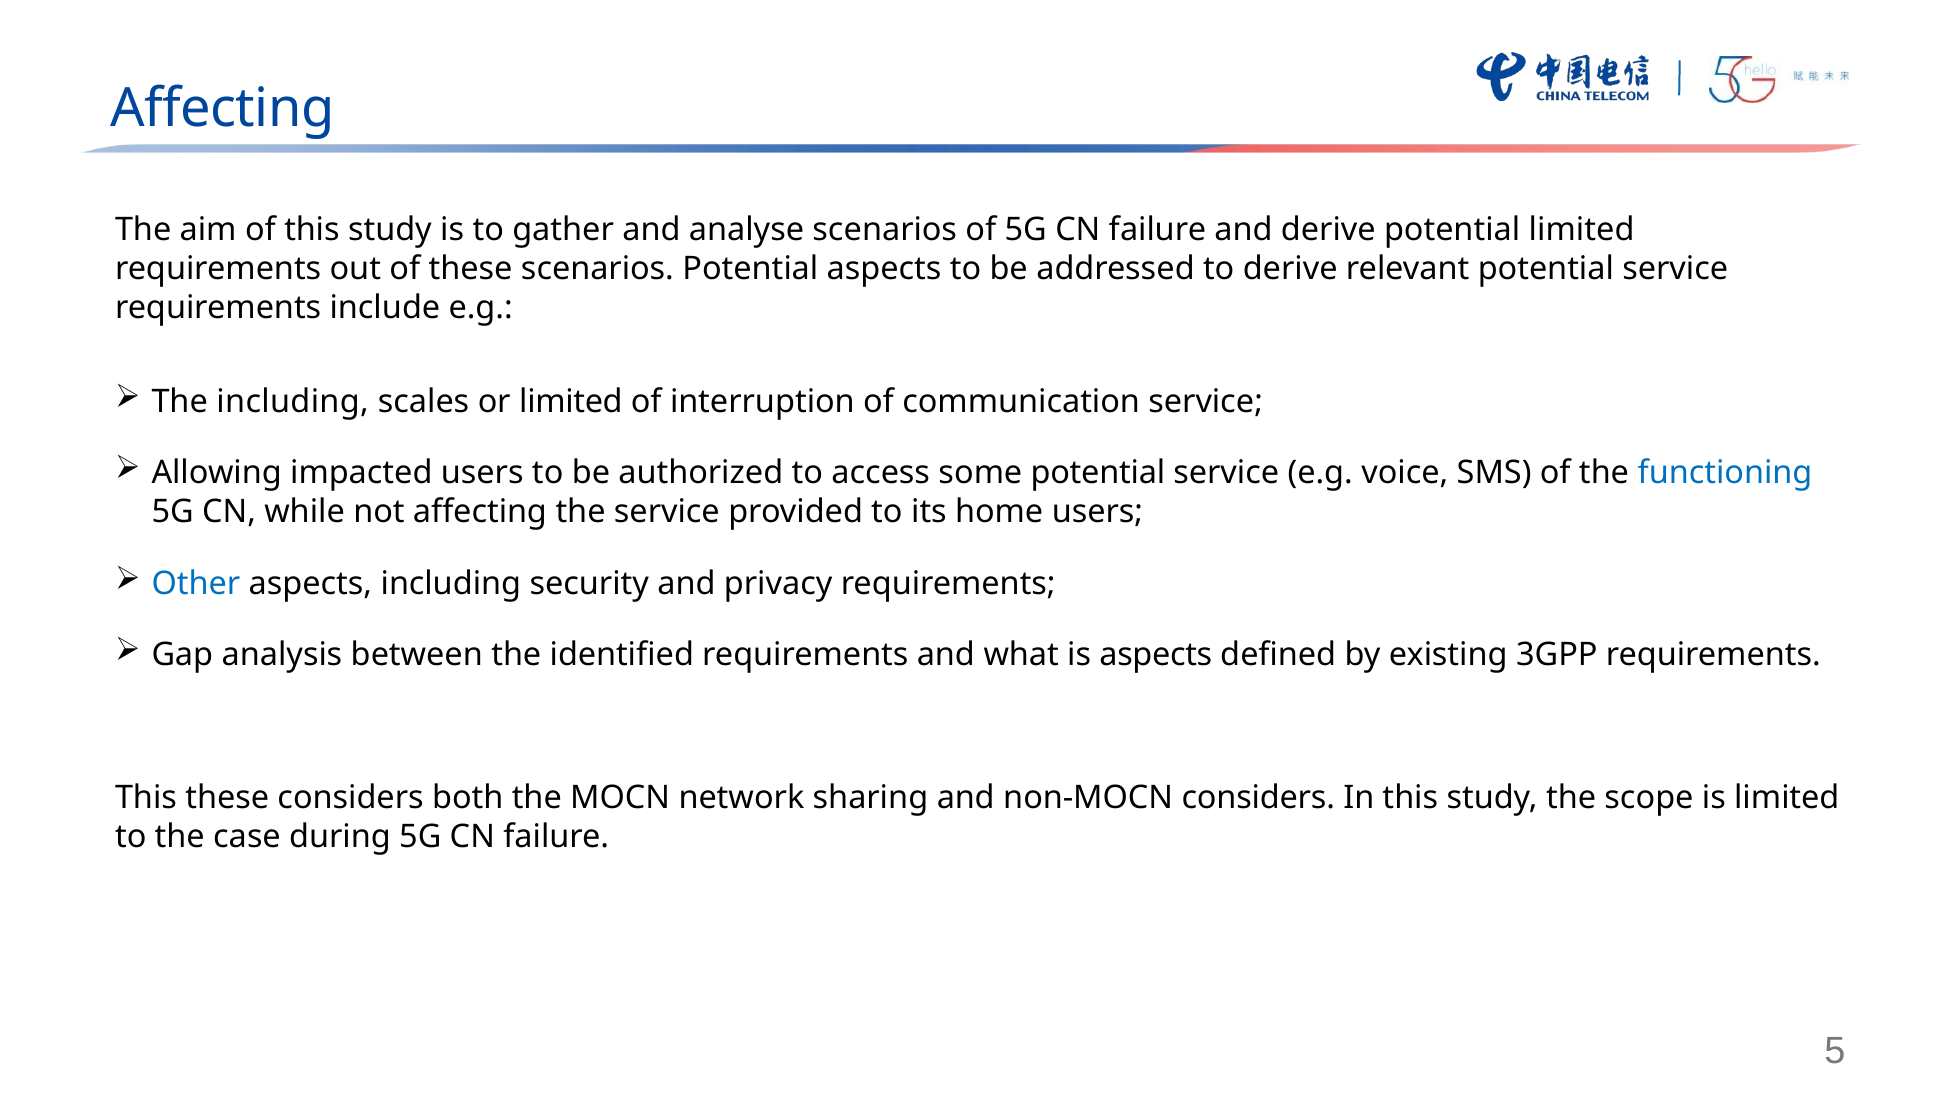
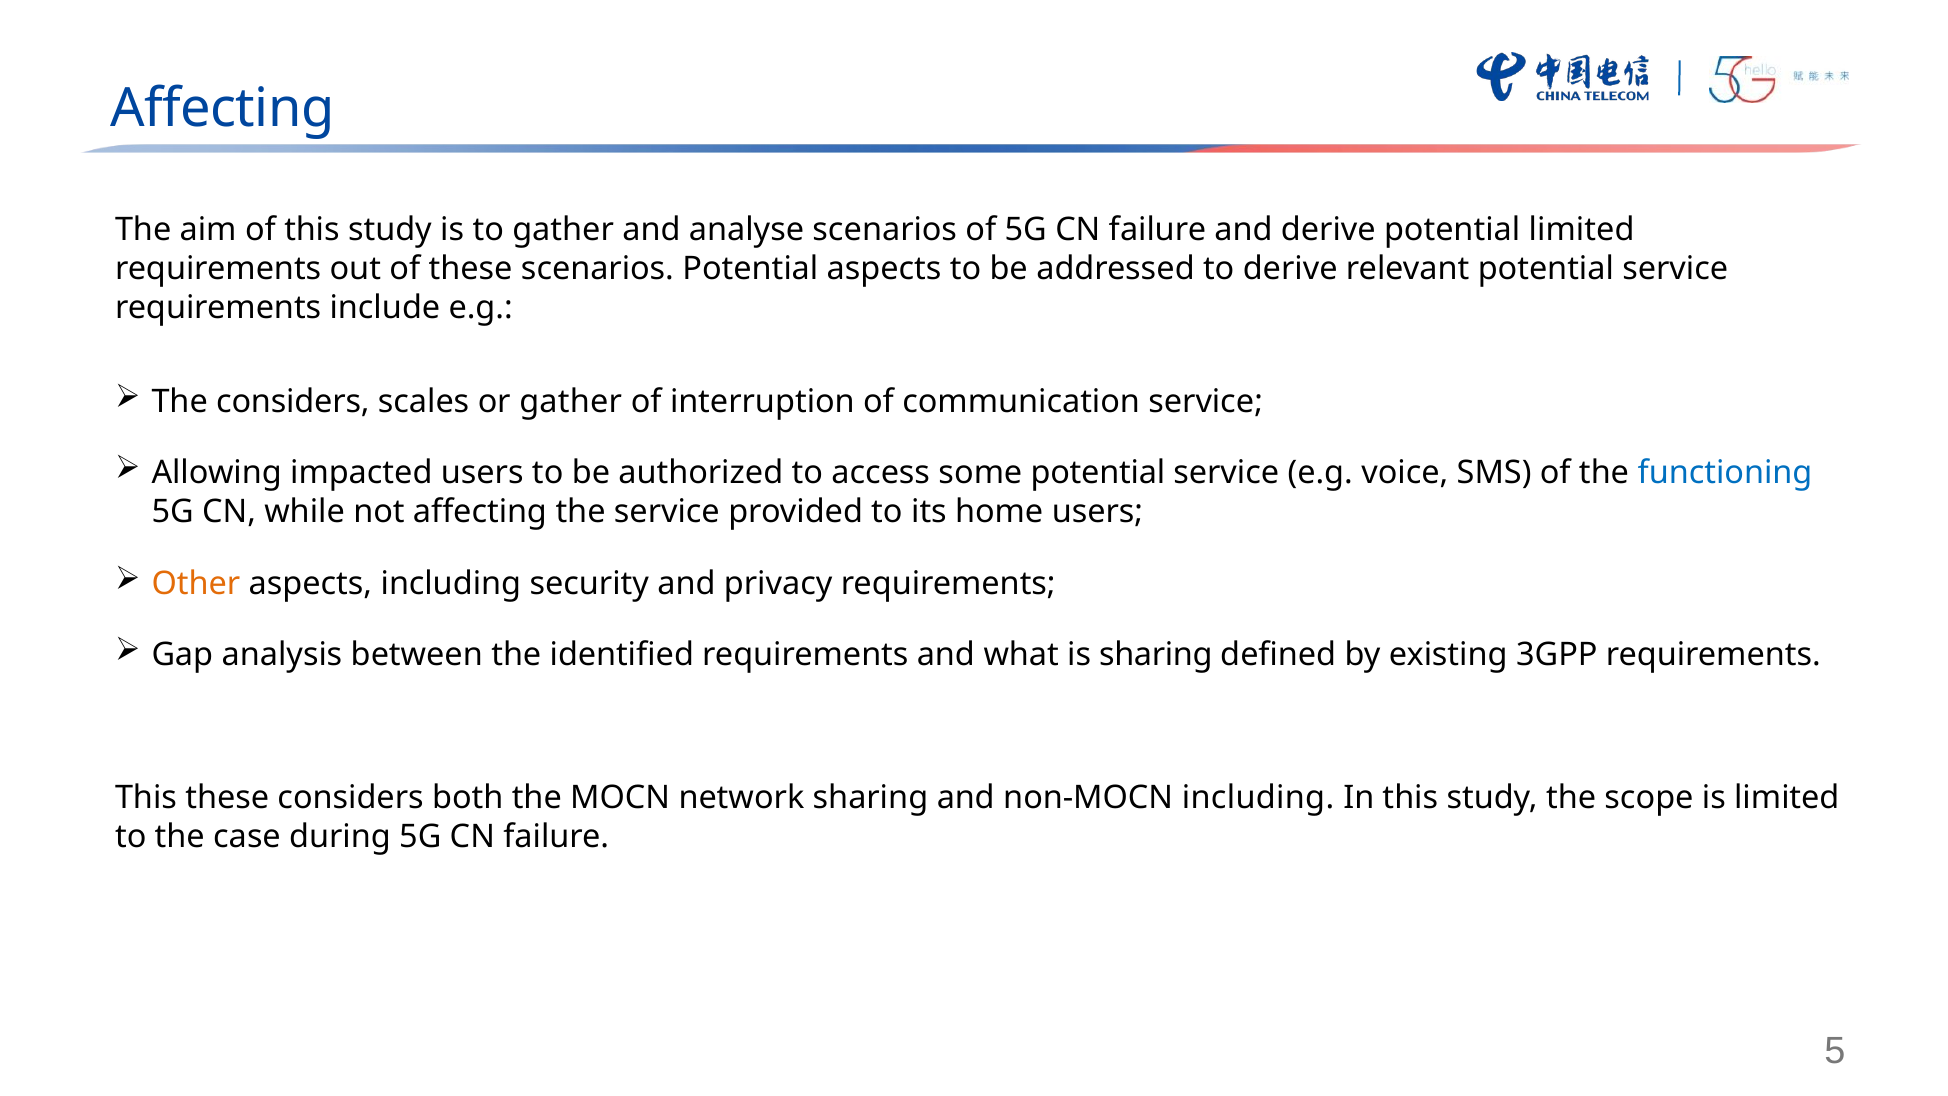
The including: including -> considers
or limited: limited -> gather
Other colour: blue -> orange
is aspects: aspects -> sharing
non-MOCN considers: considers -> including
